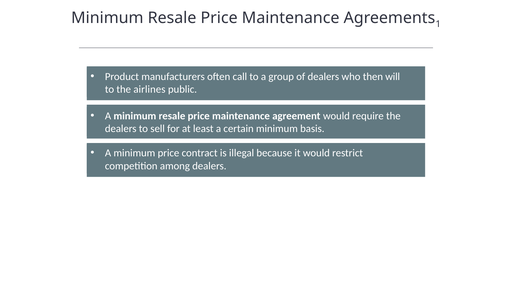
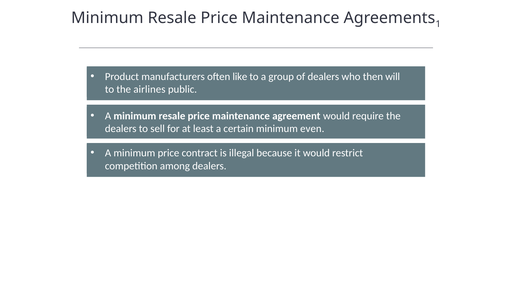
call: call -> like
basis: basis -> even
